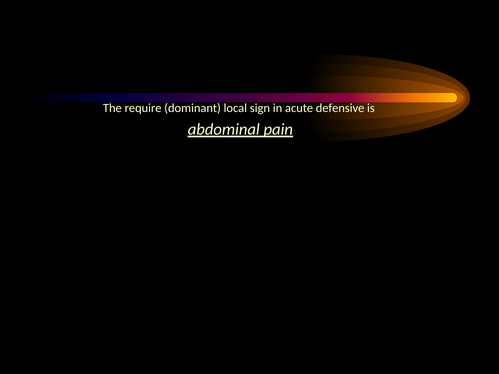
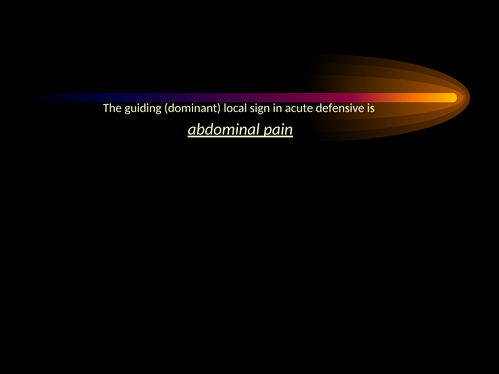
require: require -> guiding
